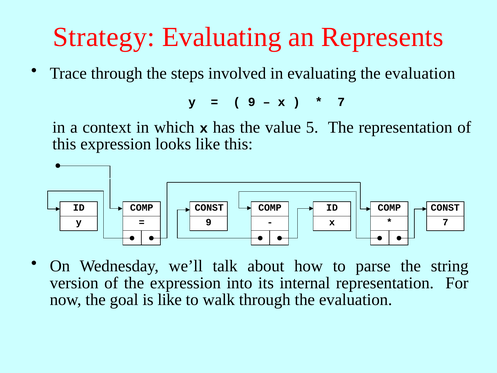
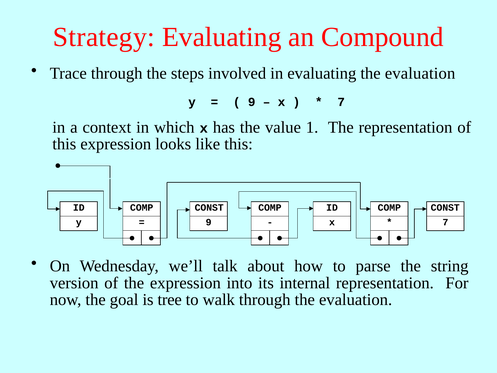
Represents: Represents -> Compound
5: 5 -> 1
is like: like -> tree
